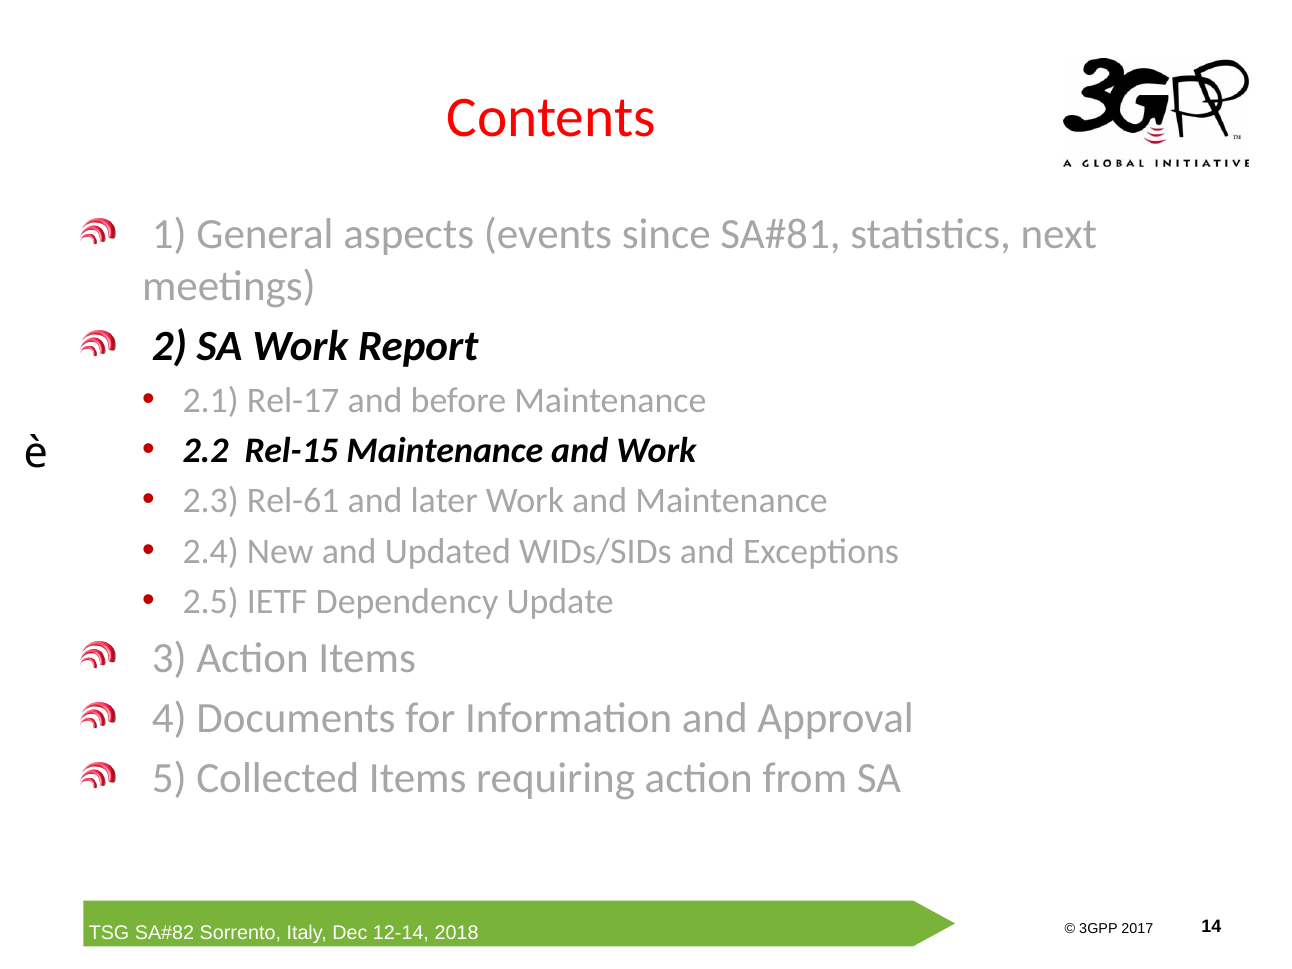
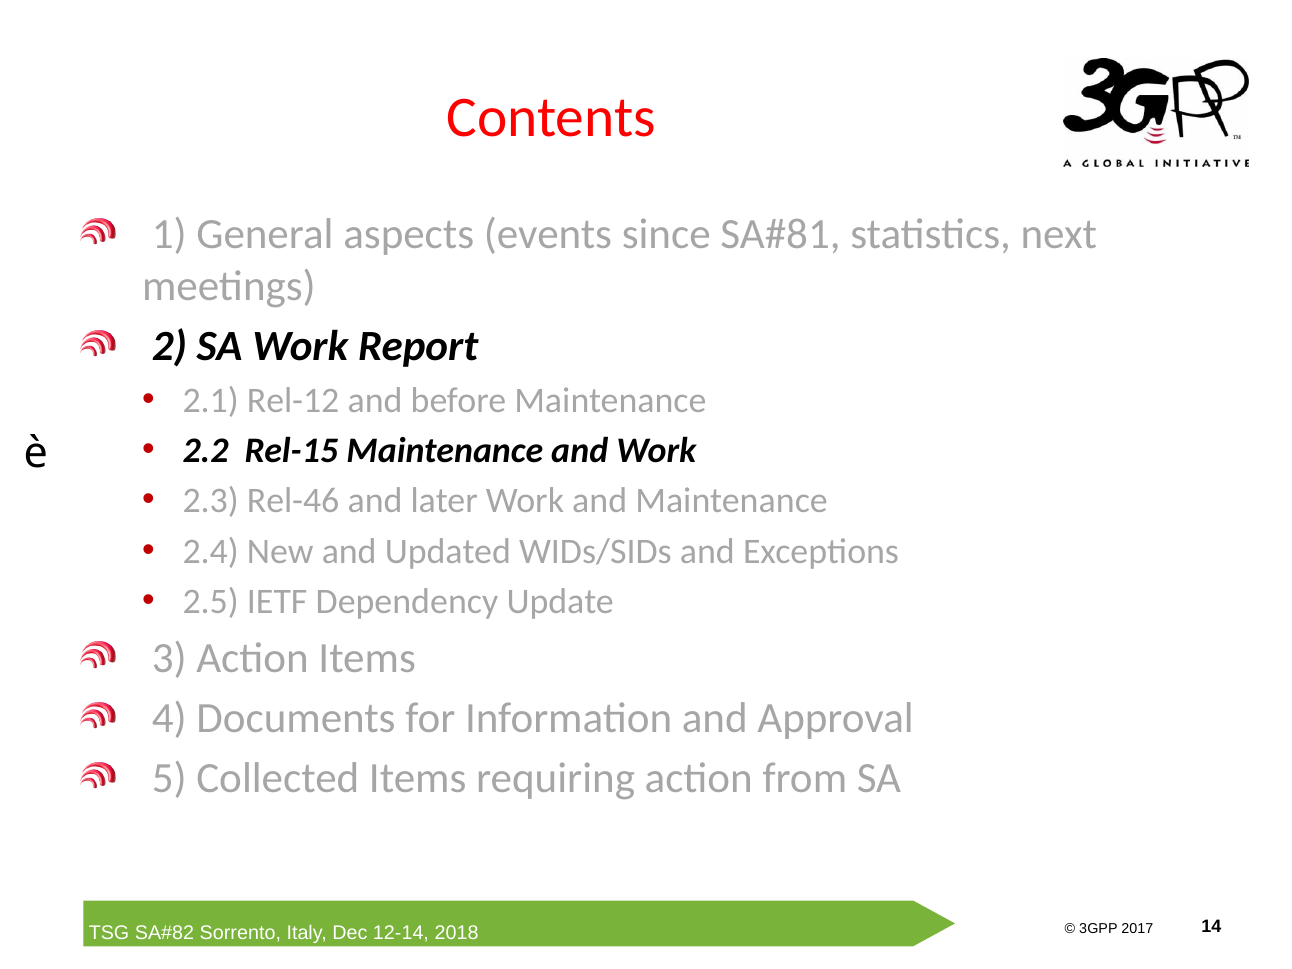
Rel-17: Rel-17 -> Rel-12
Rel-61: Rel-61 -> Rel-46
